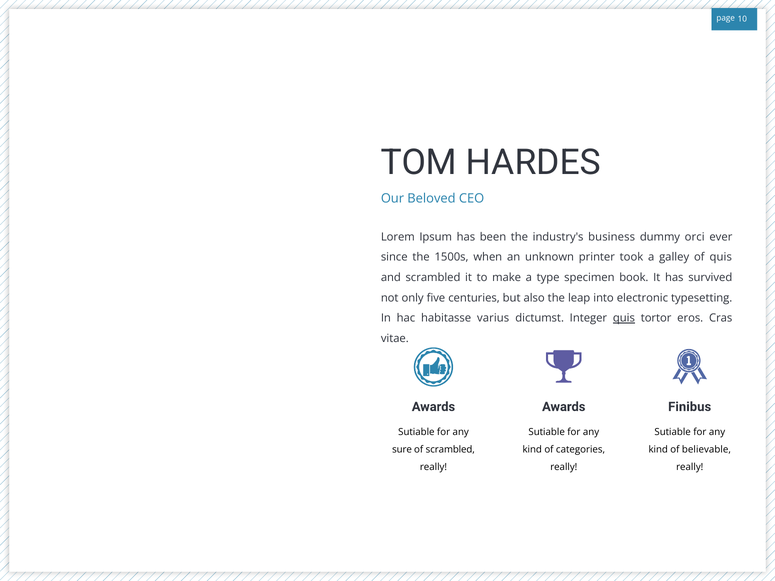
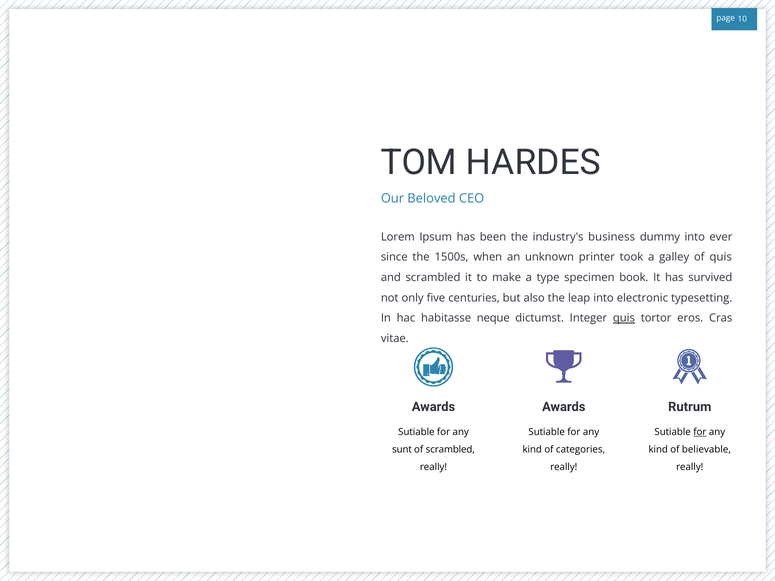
dummy orci: orci -> into
varius: varius -> neque
Finibus: Finibus -> Rutrum
for at (700, 432) underline: none -> present
sure: sure -> sunt
